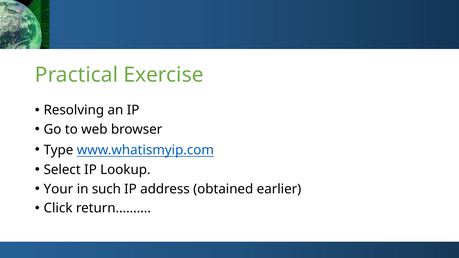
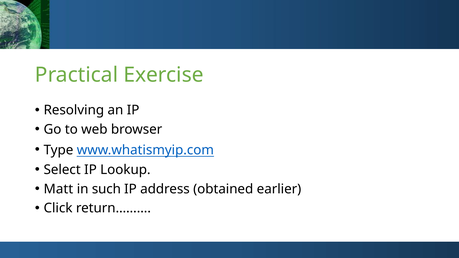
Your: Your -> Matt
